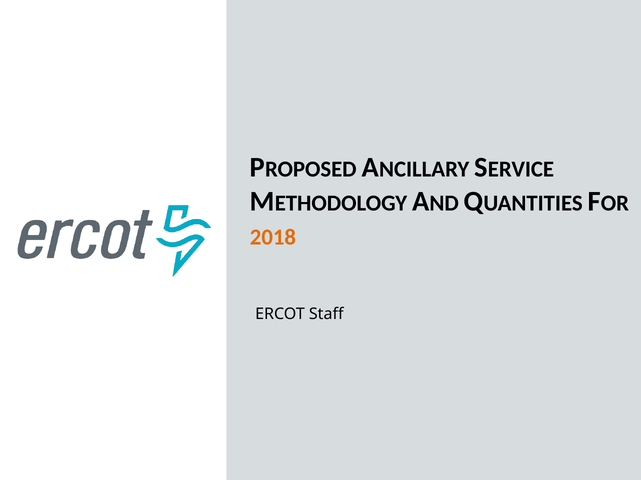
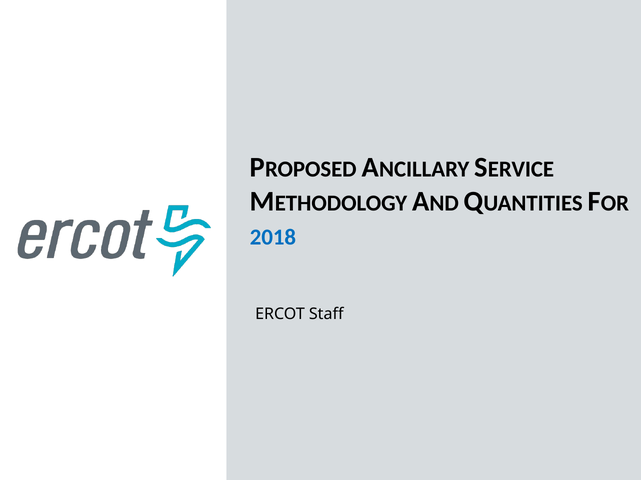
2018 colour: orange -> blue
